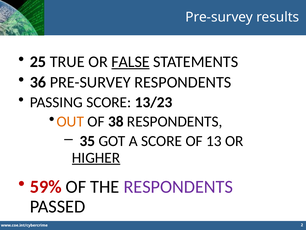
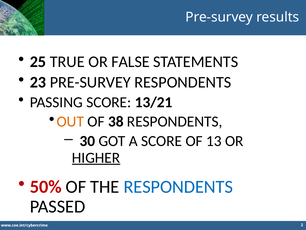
FALSE underline: present -> none
36: 36 -> 23
13/23: 13/23 -> 13/21
35: 35 -> 30
59%: 59% -> 50%
RESPONDENTS at (178, 186) colour: purple -> blue
